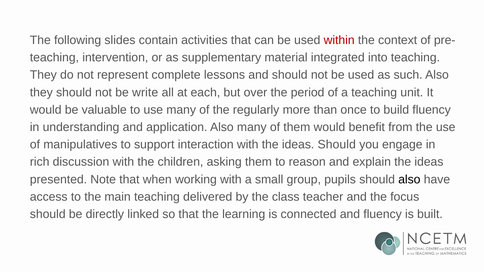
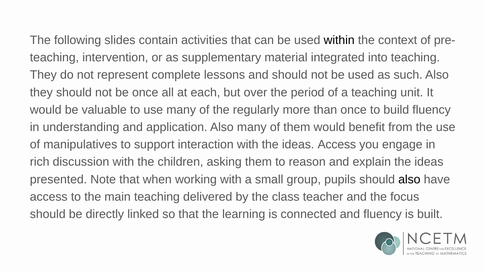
within colour: red -> black
be write: write -> once
ideas Should: Should -> Access
